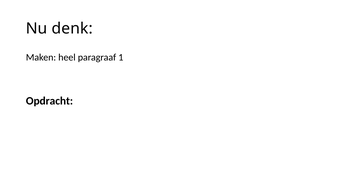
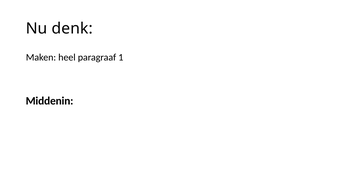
Opdracht: Opdracht -> Middenin
